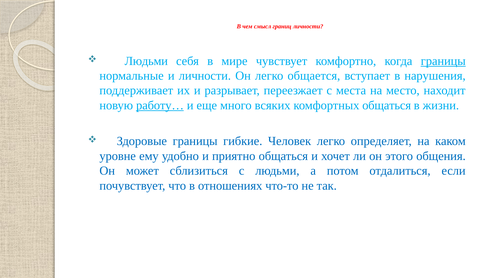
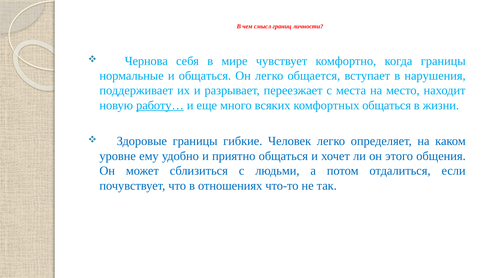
Людьми at (146, 61): Людьми -> Чернова
границы at (443, 61) underline: present -> none
и личности: личности -> общаться
